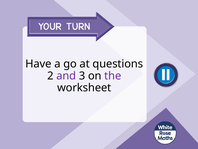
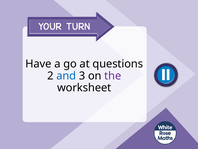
and colour: purple -> blue
